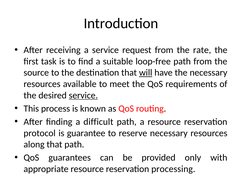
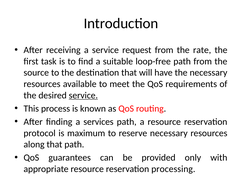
will underline: present -> none
difficult: difficult -> services
guarantee: guarantee -> maximum
